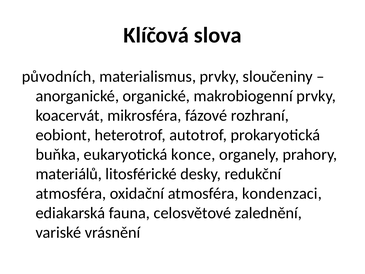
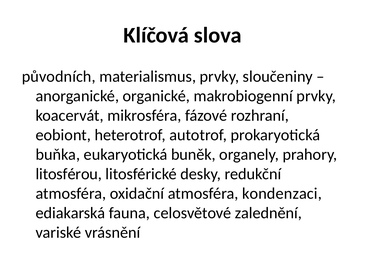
konce: konce -> buněk
materiálů: materiálů -> litosférou
